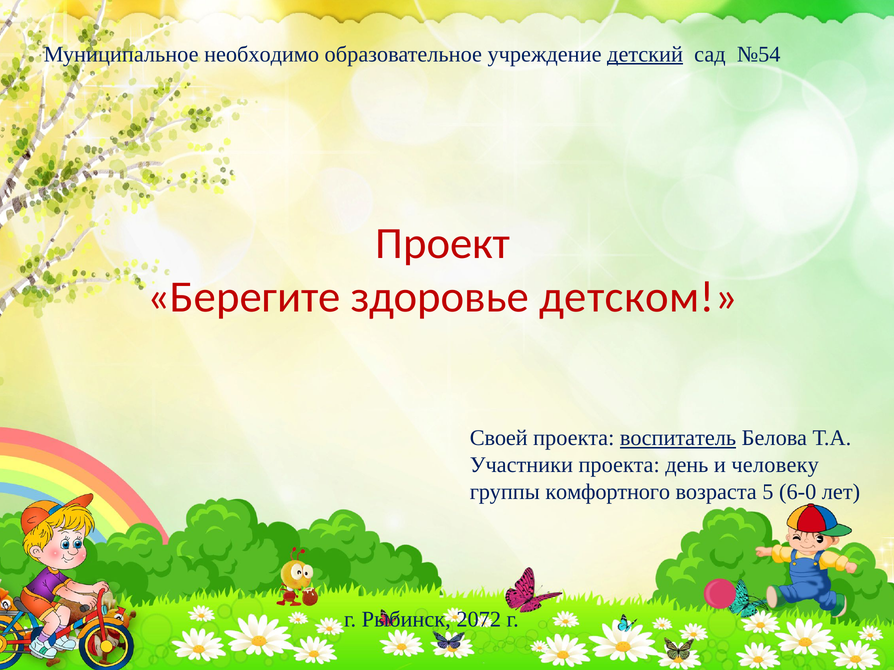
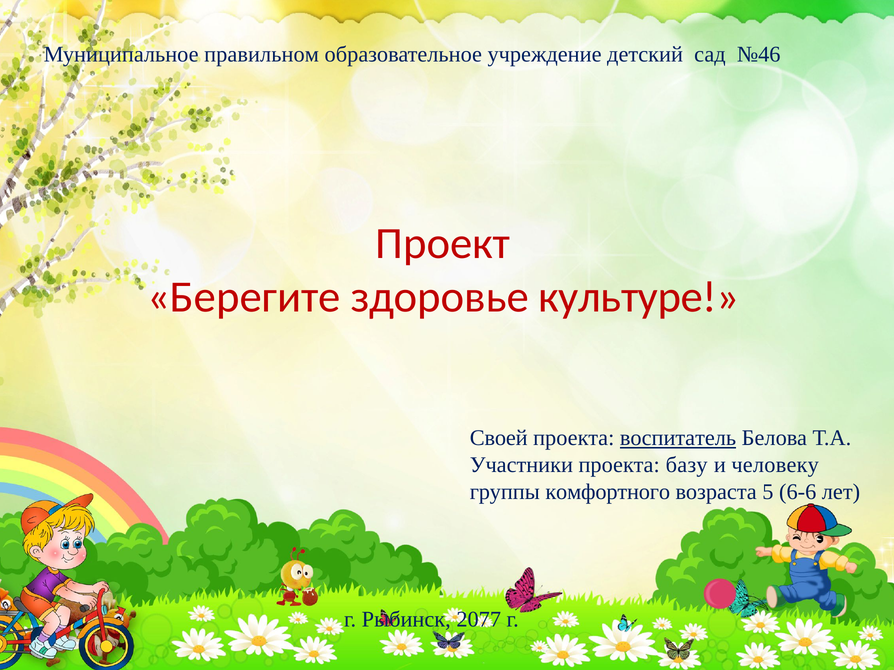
необходимо: необходимо -> правильном
детский underline: present -> none
№54: №54 -> №46
детском: детском -> культуре
день: день -> базу
6-0: 6-0 -> 6-6
2072: 2072 -> 2077
